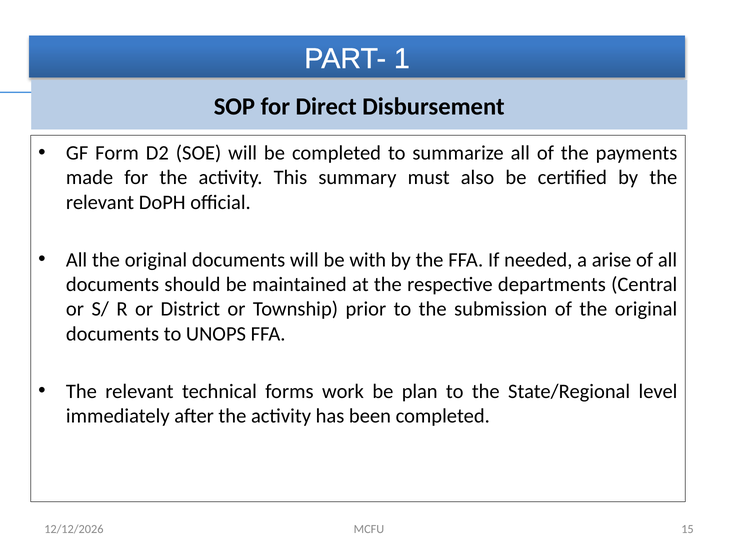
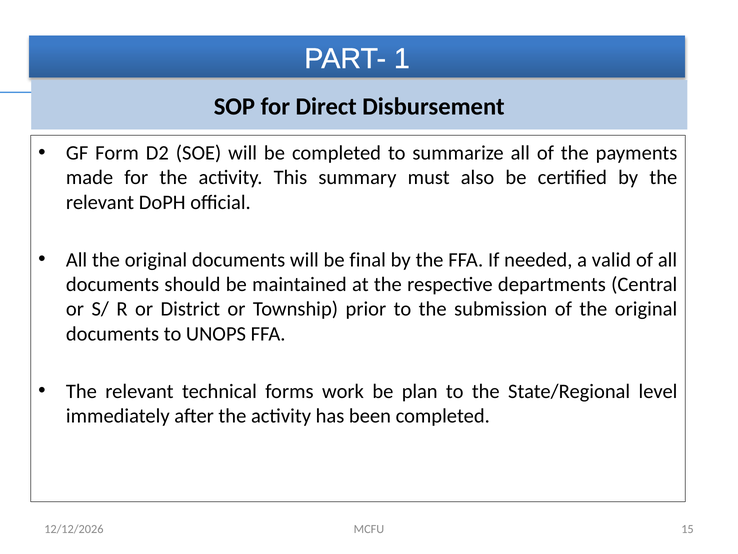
with: with -> final
arise: arise -> valid
